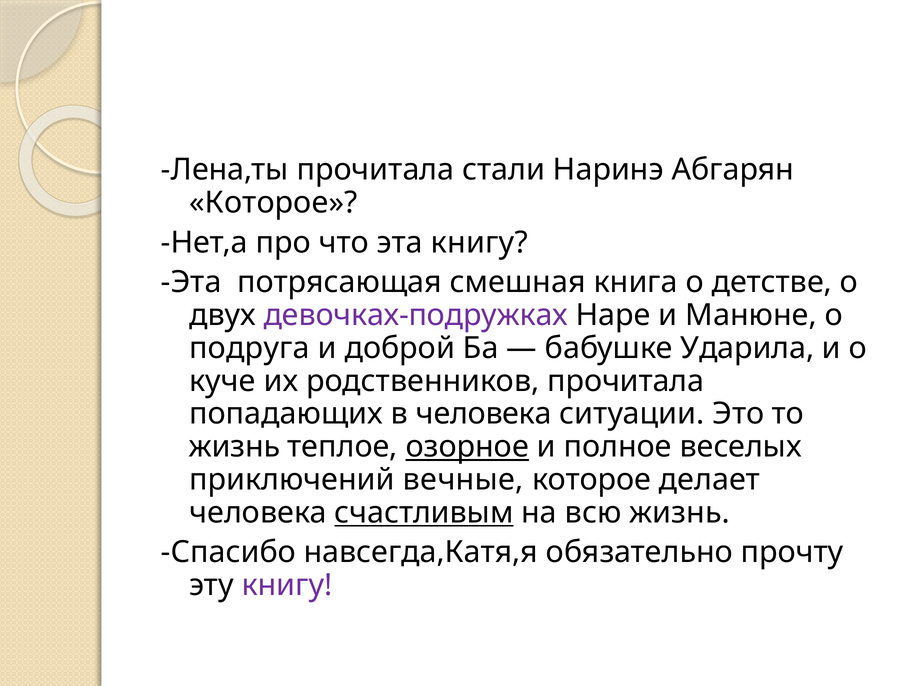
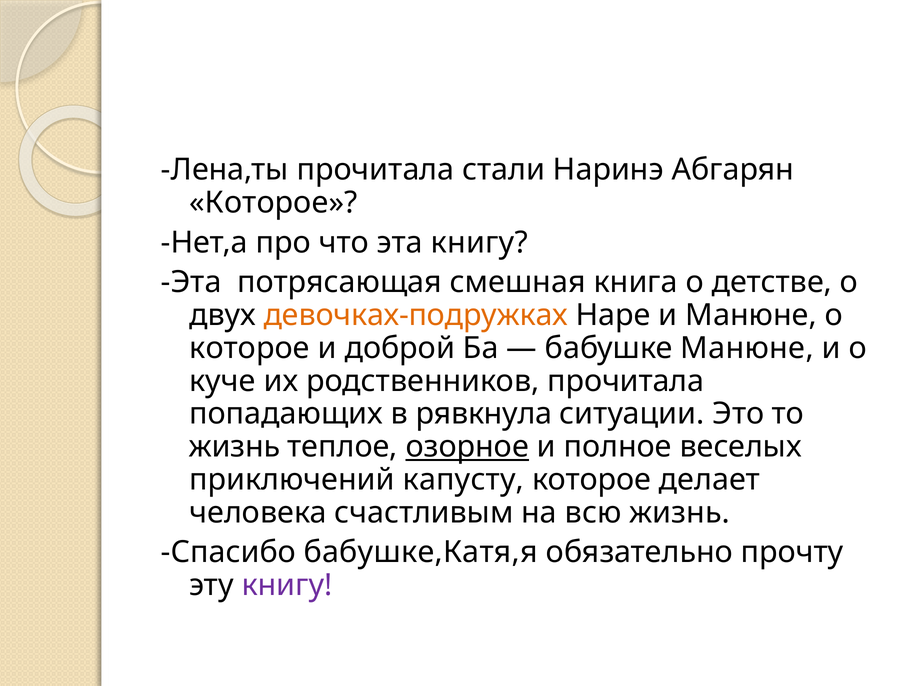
девочках-подружках colour: purple -> orange
подруга at (249, 348): подруга -> которое
бабушке Ударила: Ударила -> Maнюне
в человека: человека -> рявкнула
вечные: вечные -> капусту
счастливым underline: present -> none
навсегда,Катя,я: навсегда,Катя,я -> бабушке,Катя,я
